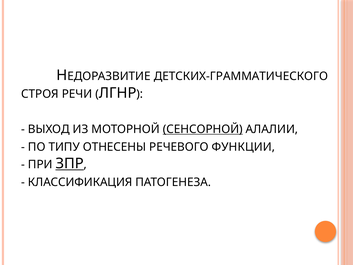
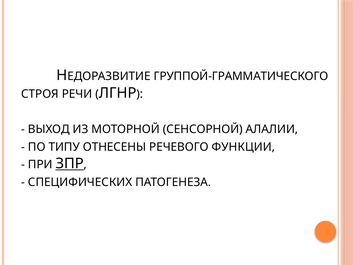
ДЕТСКИХ-ГРАММАТИЧЕСКОГО: ДЕТСКИХ-ГРАММАТИЧЕСКОГО -> ГРУППОЙ-ГРАММАТИЧЕСКОГО
СЕНСОРНОЙ underline: present -> none
КЛАССИФИКАЦИЯ: КЛАССИФИКАЦИЯ -> СПЕЦИФИЧЕСКИХ
